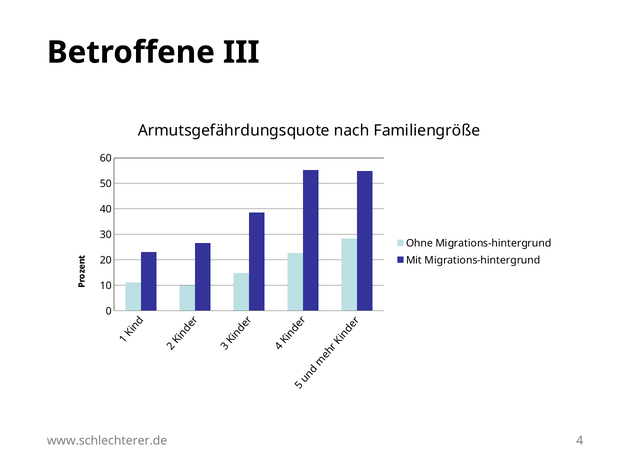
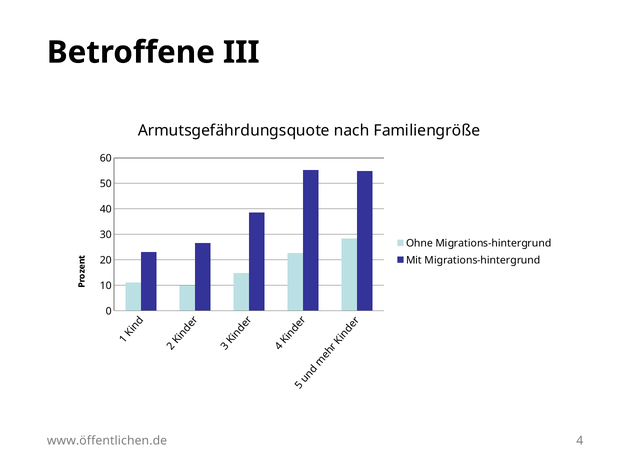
www.schlechterer.de: www.schlechterer.de -> www.öffentlichen.de
